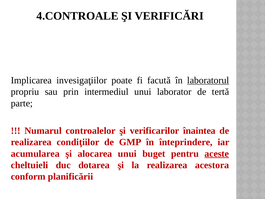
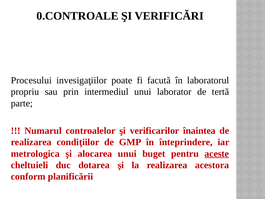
4.CONTROALE: 4.CONTROALE -> 0.CONTROALE
Implicarea: Implicarea -> Procesului
laboratorul underline: present -> none
acumularea: acumularea -> metrologica
